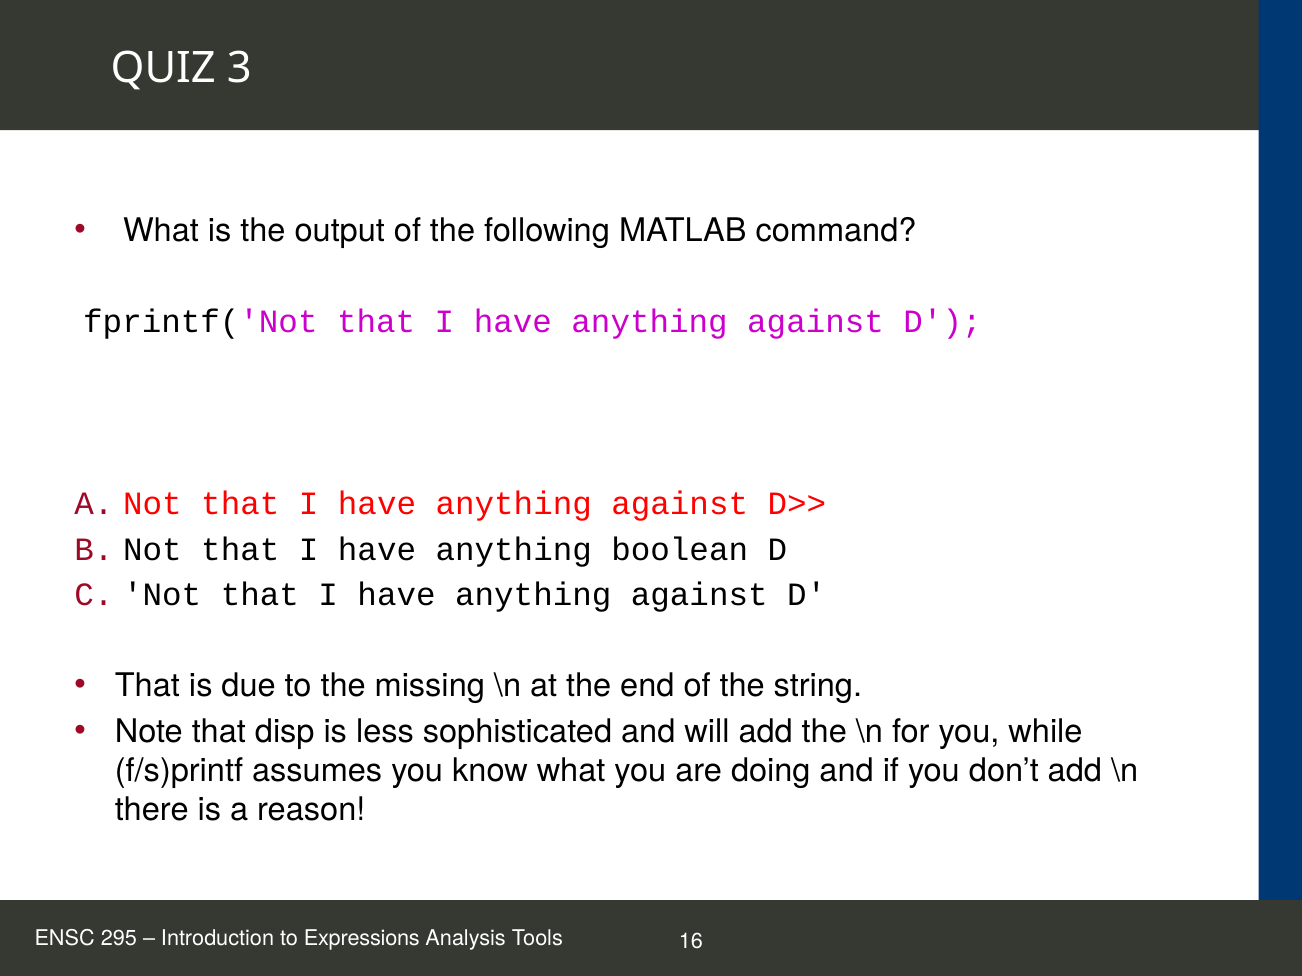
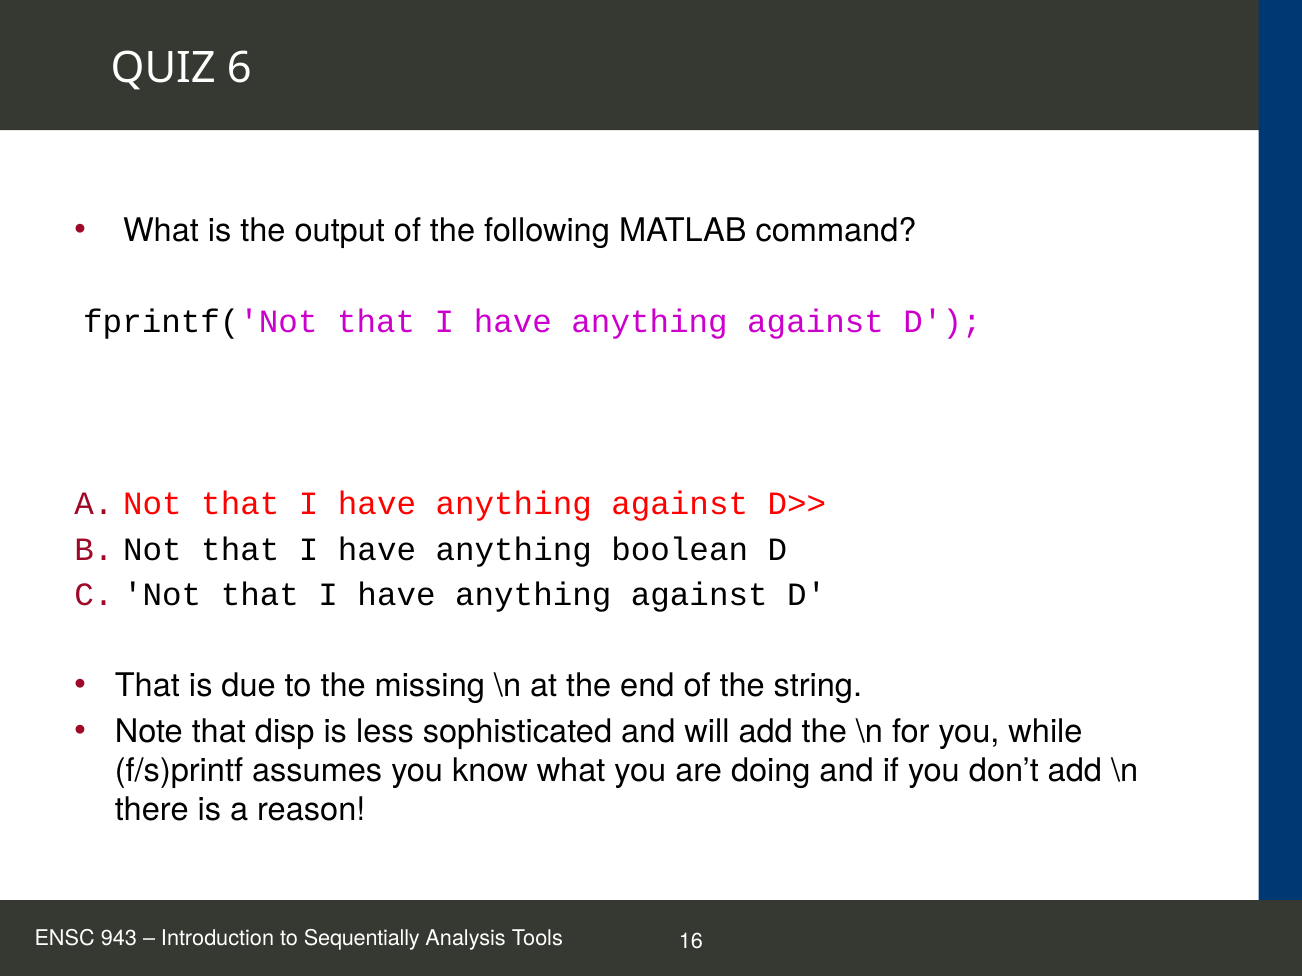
3: 3 -> 6
295: 295 -> 943
Expressions: Expressions -> Sequentially
